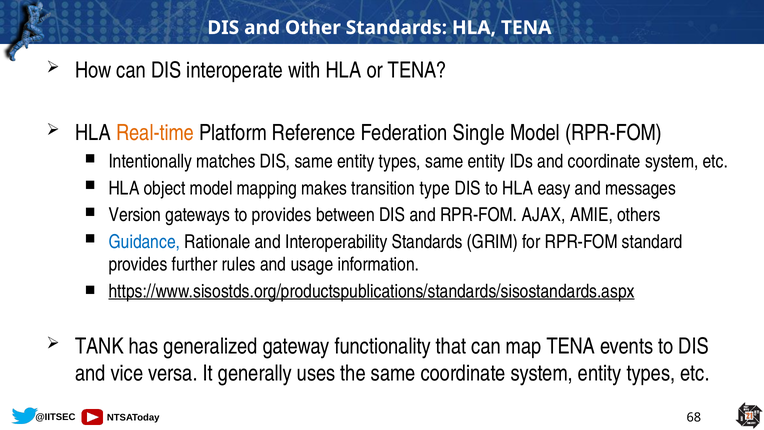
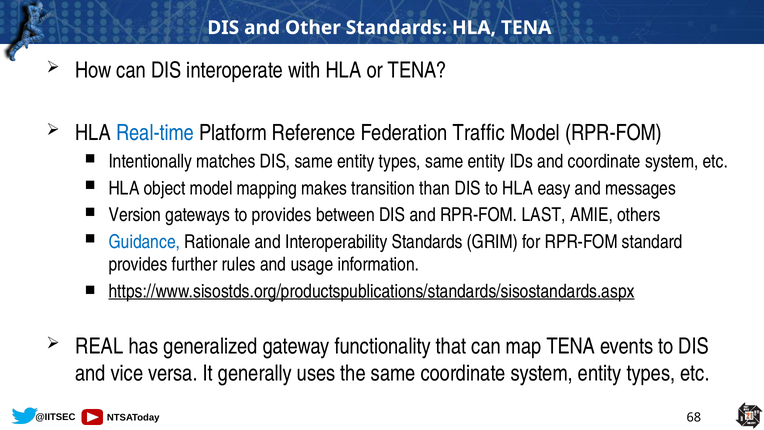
Real-time colour: orange -> blue
Single: Single -> Traffic
type: type -> than
AJAX: AJAX -> LAST
TANK: TANK -> REAL
